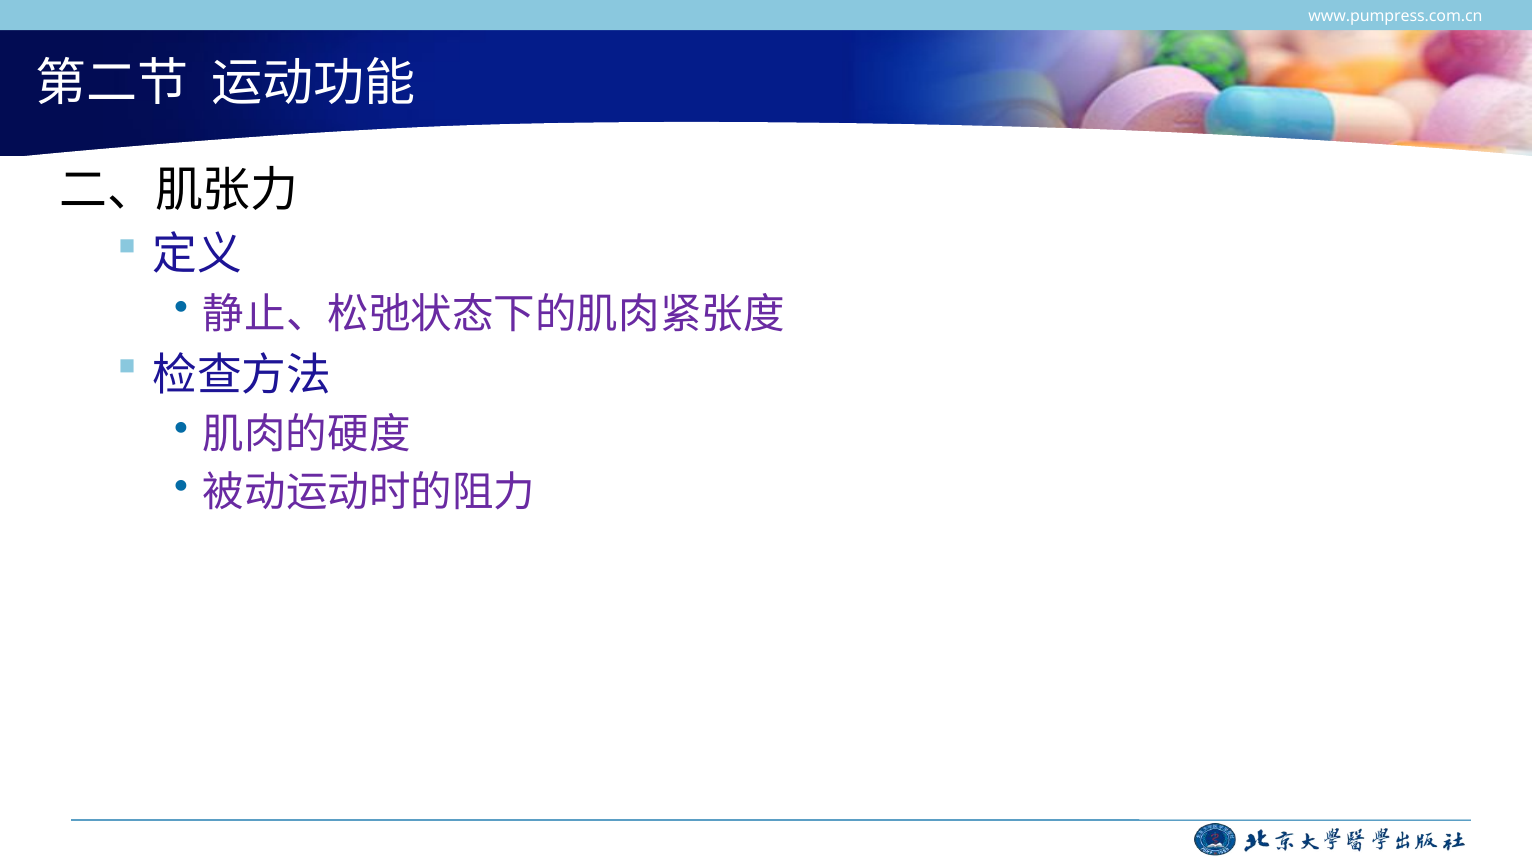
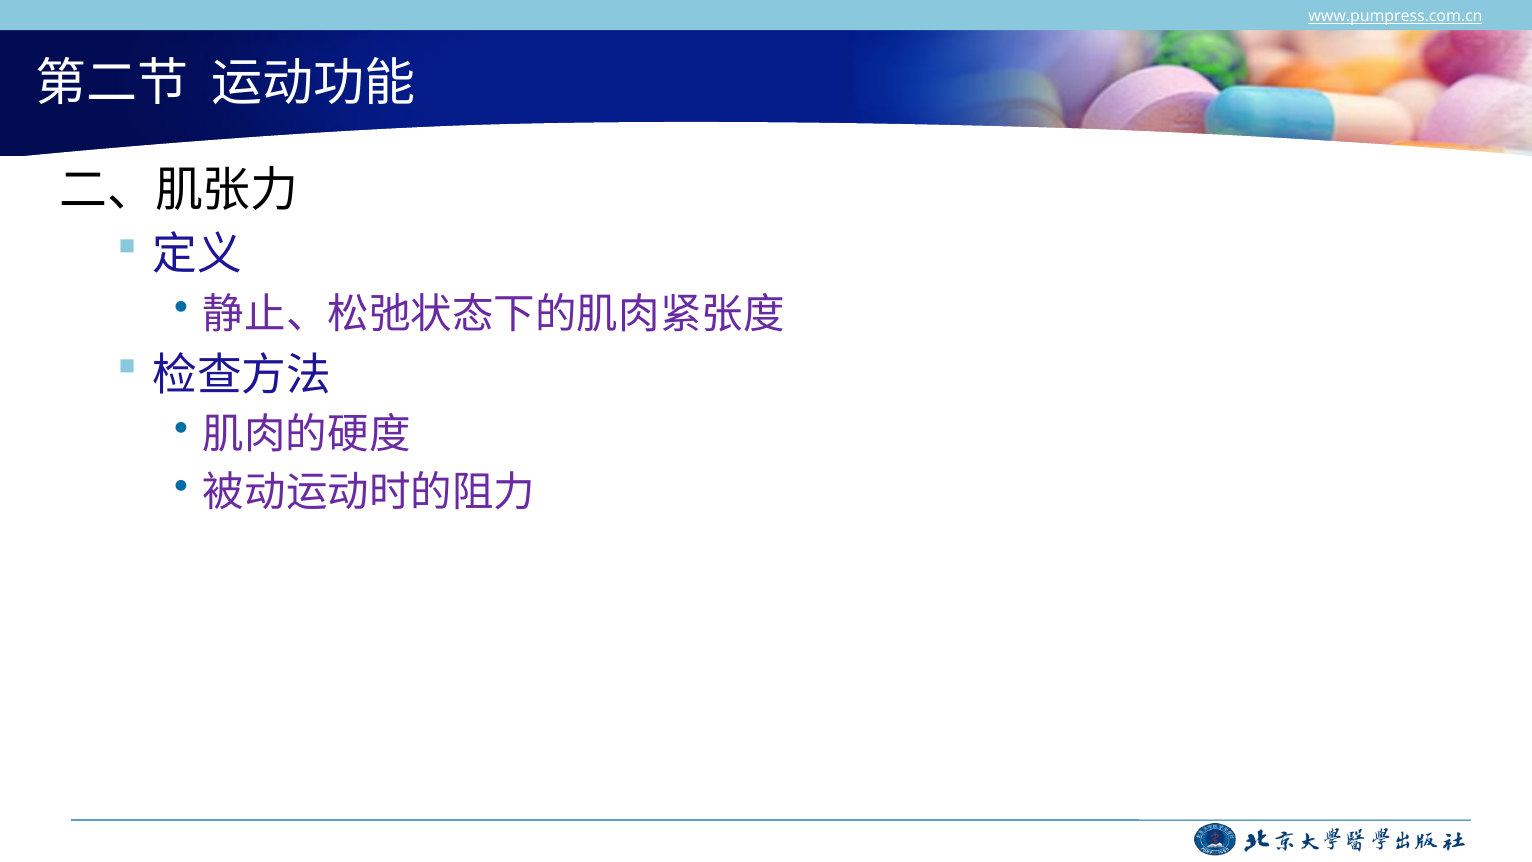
www.pumpress.com.cn underline: none -> present
